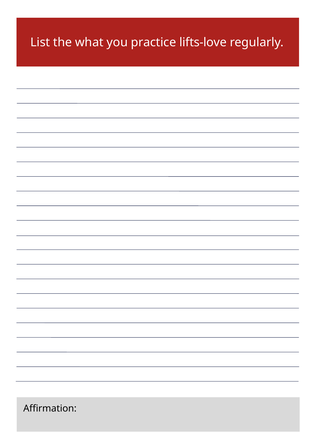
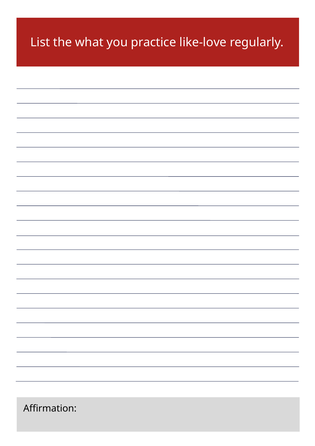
lifts-love: lifts-love -> like-love
